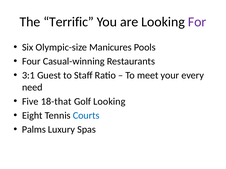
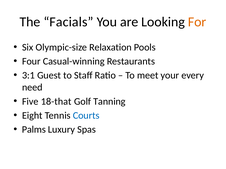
Terrific: Terrific -> Facials
For colour: purple -> orange
Manicures: Manicures -> Relaxation
Golf Looking: Looking -> Tanning
